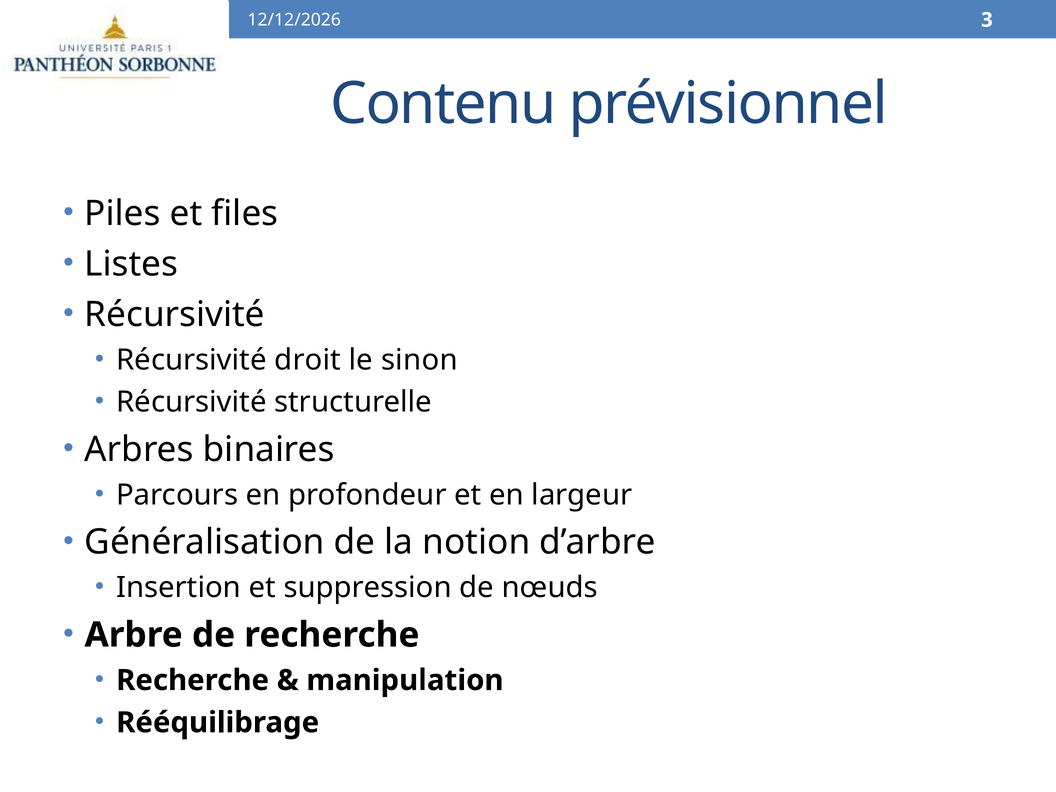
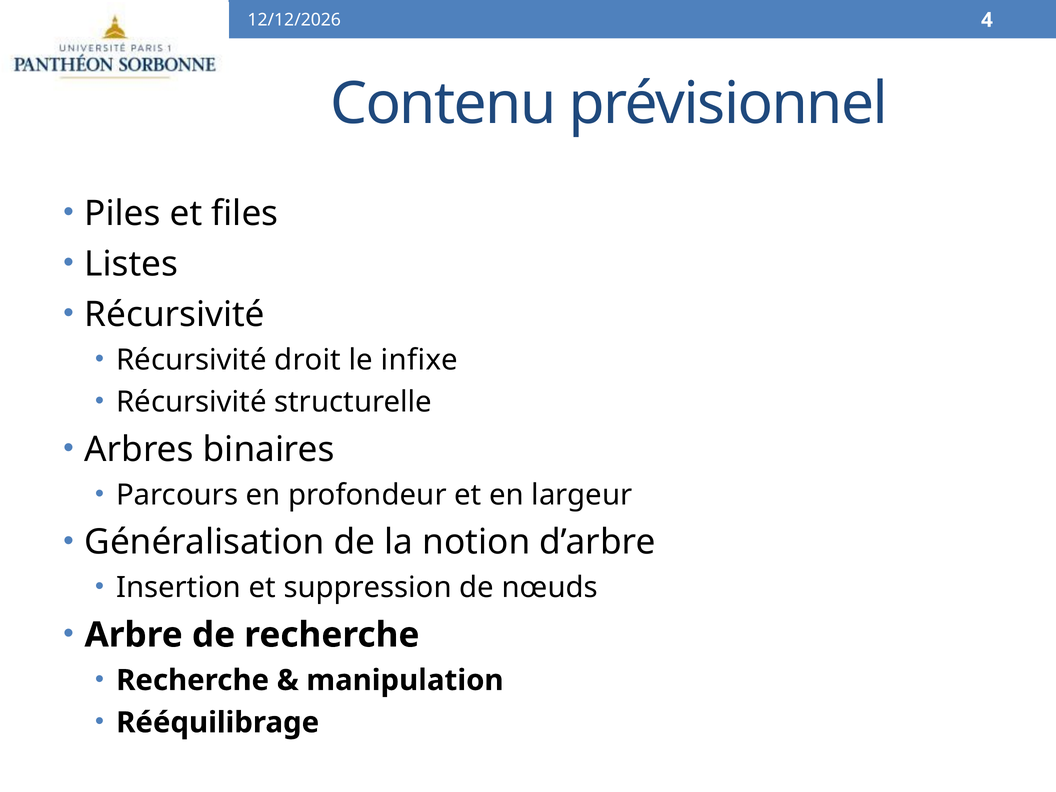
3: 3 -> 4
sinon: sinon -> infixe
